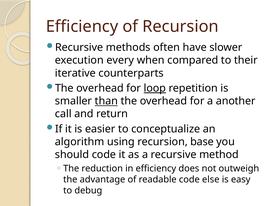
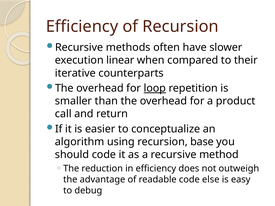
every: every -> linear
than underline: present -> none
another: another -> product
